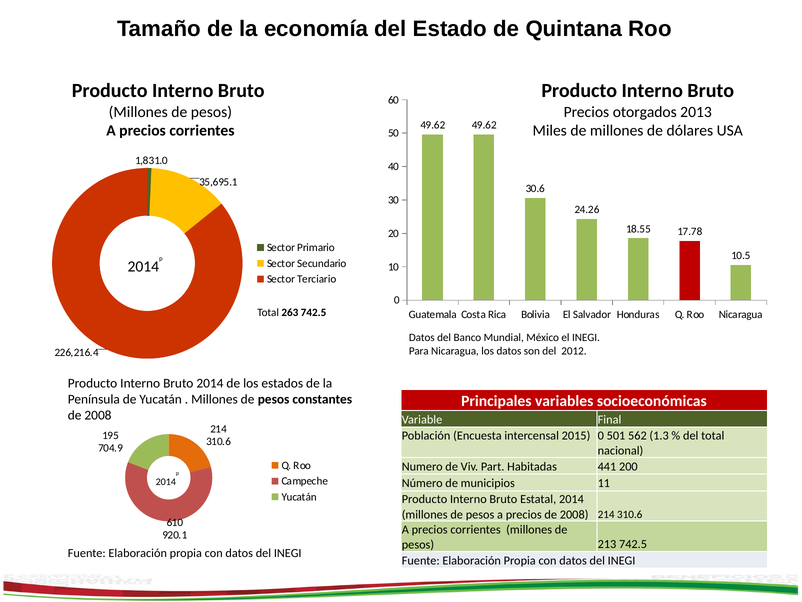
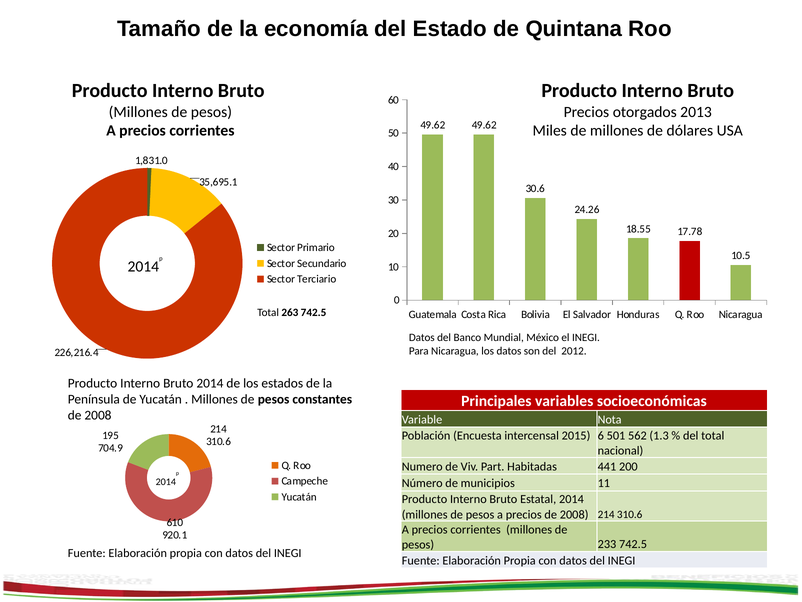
Final: Final -> Nota
2015 0: 0 -> 6
213: 213 -> 233
